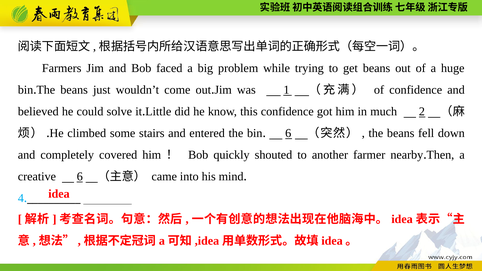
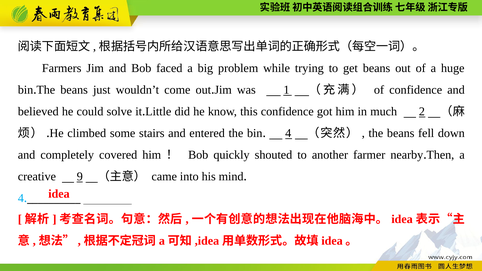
6 at (288, 133): 6 -> 4
creative 6: 6 -> 9
